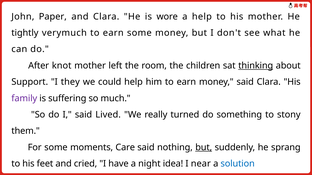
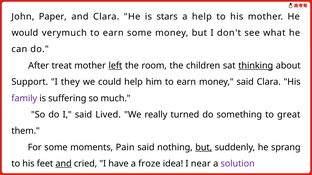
wore: wore -> stars
tightly: tightly -> would
knot: knot -> treat
left underline: none -> present
stony: stony -> great
Care: Care -> Pain
and at (64, 164) underline: none -> present
night: night -> froze
solution colour: blue -> purple
